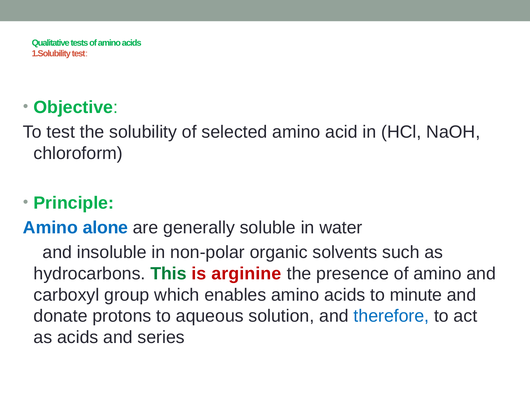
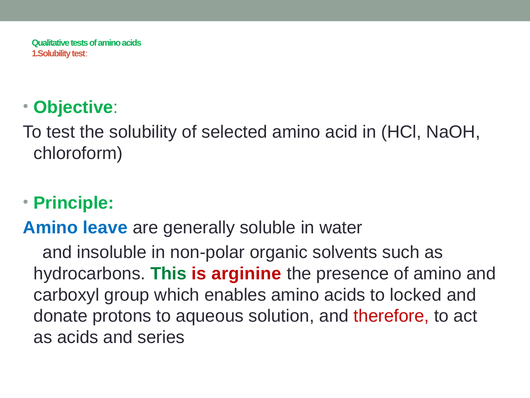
alone: alone -> leave
minute: minute -> locked
therefore colour: blue -> red
